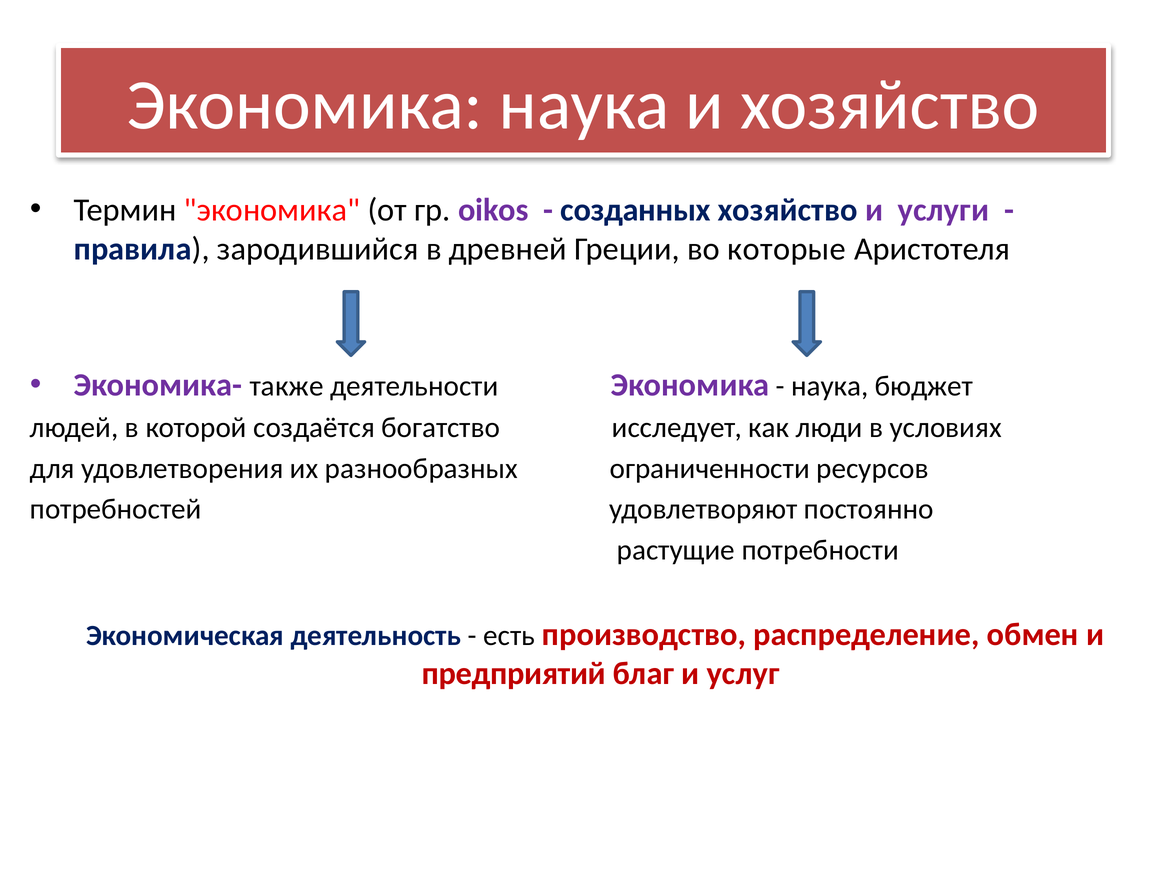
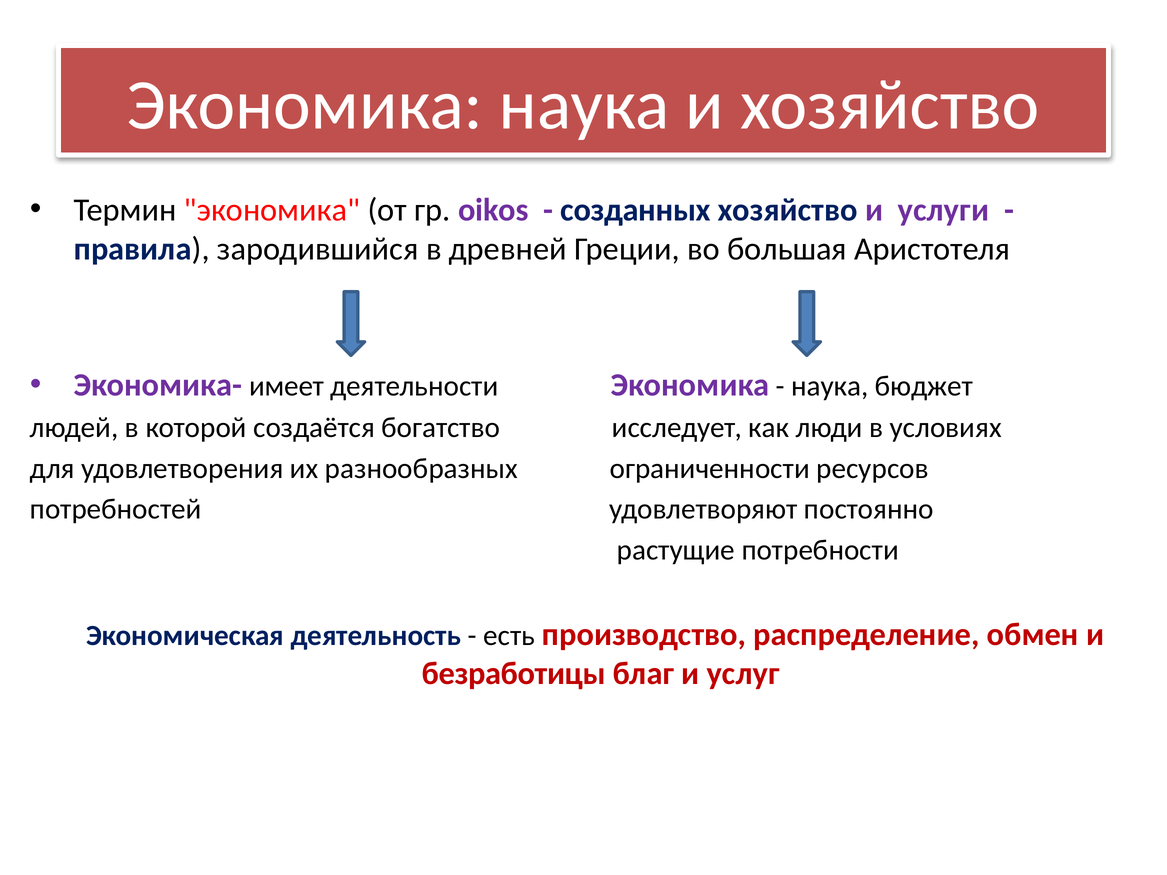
которые: которые -> большая
также: также -> имеет
предприятий: предприятий -> безработицы
